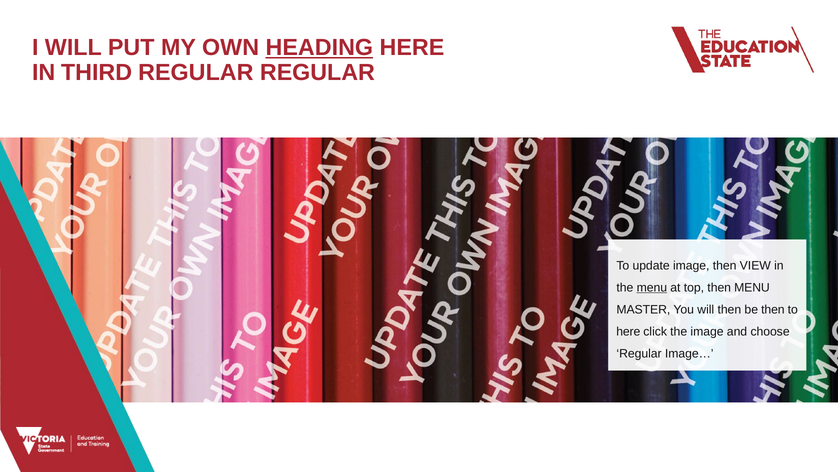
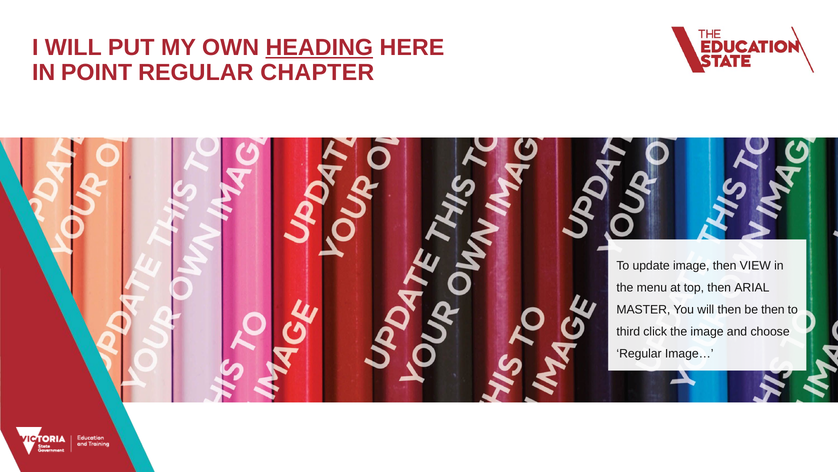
THIRD: THIRD -> POINT
REGULAR REGULAR: REGULAR -> CHAPTER
menu at (652, 287) underline: present -> none
then MENU: MENU -> ARIAL
here at (628, 331): here -> third
